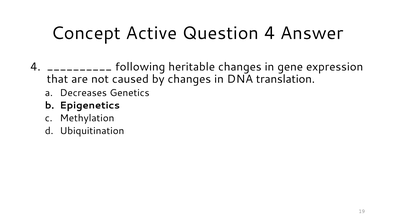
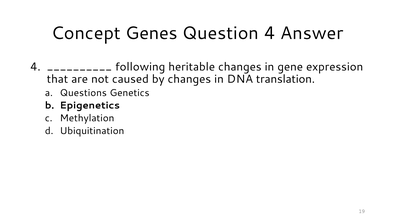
Active: Active -> Genes
Decreases: Decreases -> Questions
